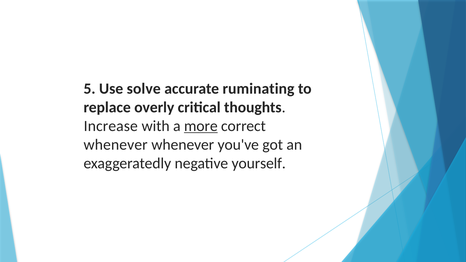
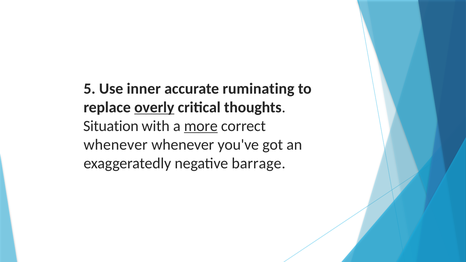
solve: solve -> inner
overly underline: none -> present
Increase: Increase -> Situation
yourself: yourself -> barrage
